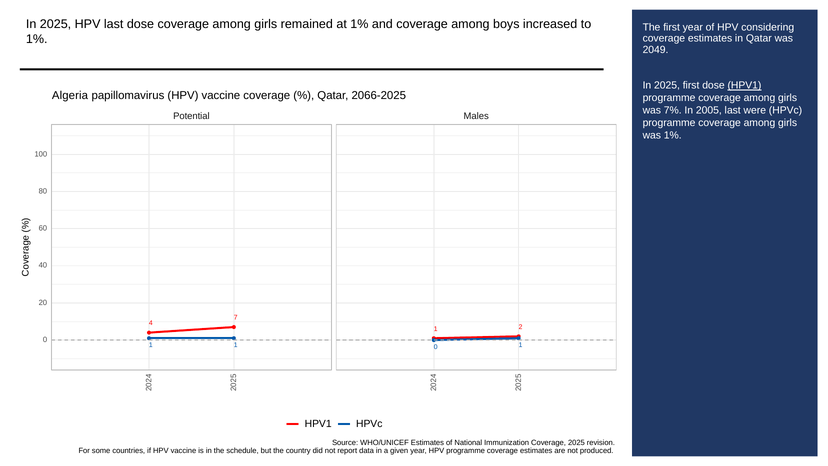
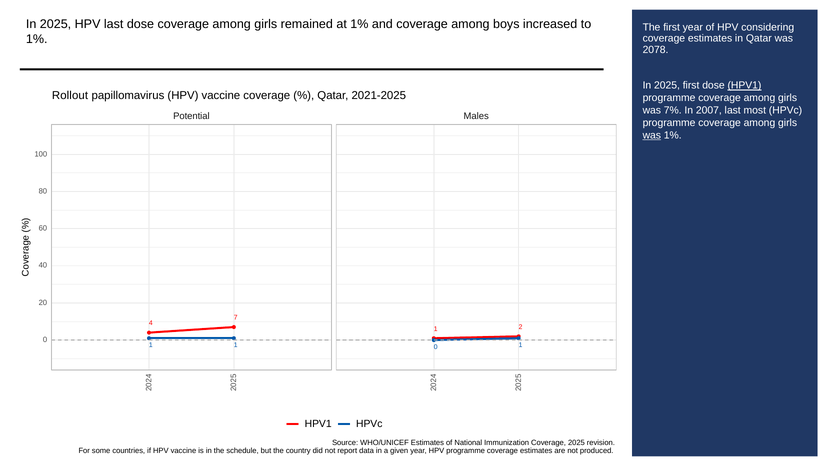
2049: 2049 -> 2078
Algeria: Algeria -> Rollout
2066-2025: 2066-2025 -> 2021-2025
2005: 2005 -> 2007
were: were -> most
was at (652, 135) underline: none -> present
